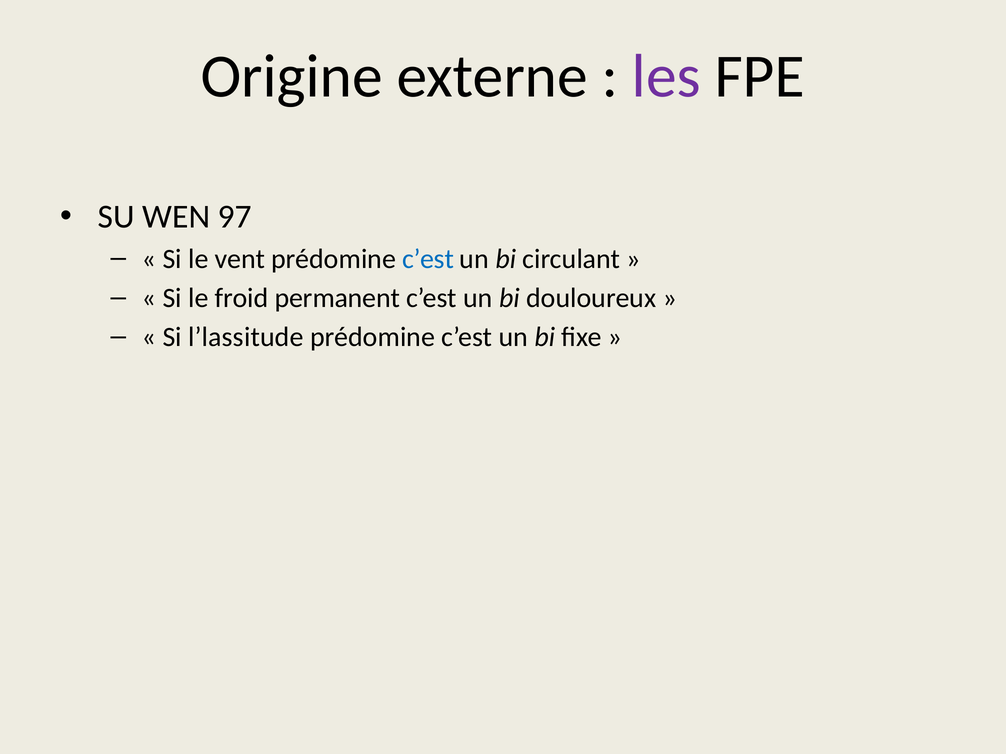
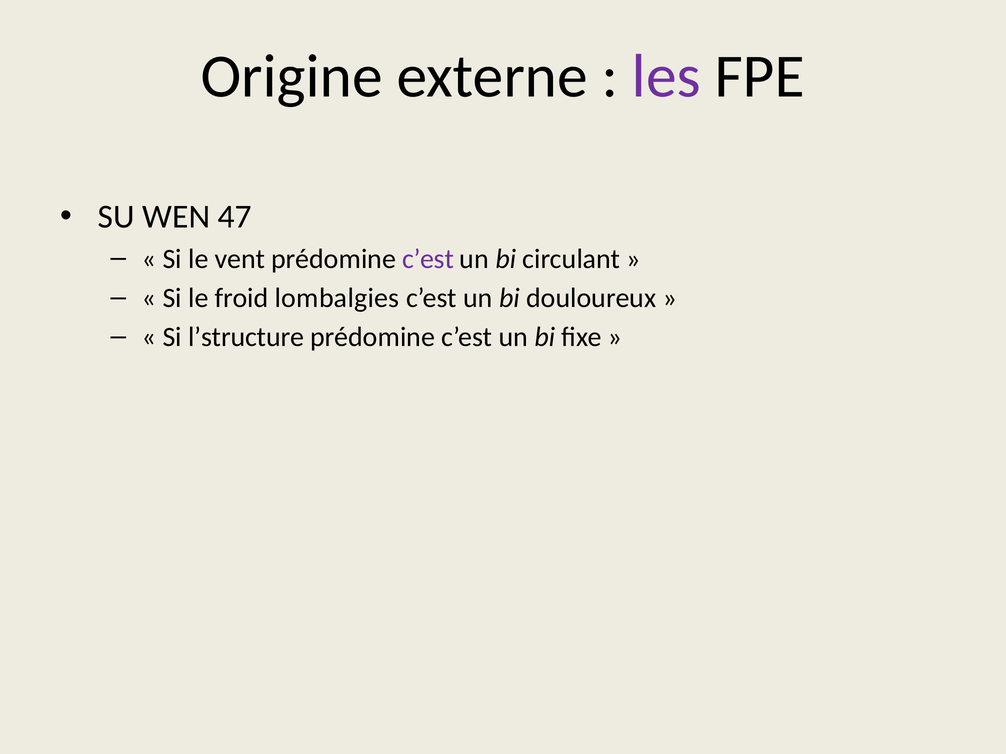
97: 97 -> 47
c’est at (428, 259) colour: blue -> purple
permanent: permanent -> lombalgies
l’lassitude: l’lassitude -> l’structure
